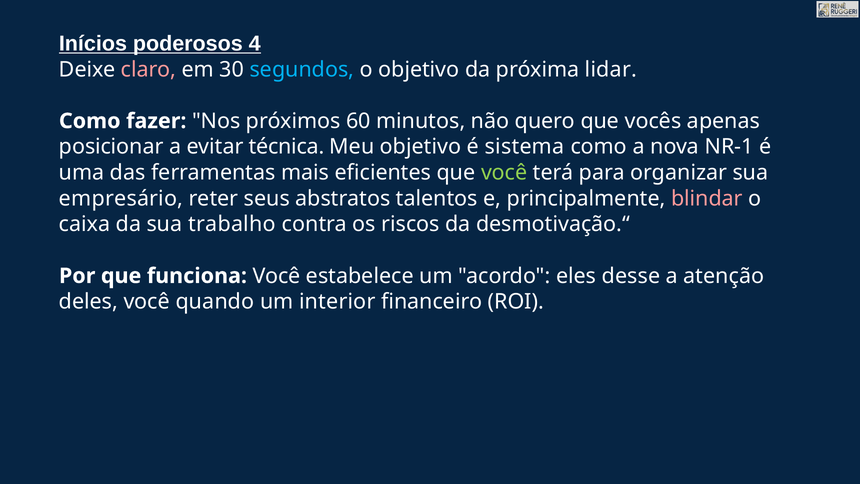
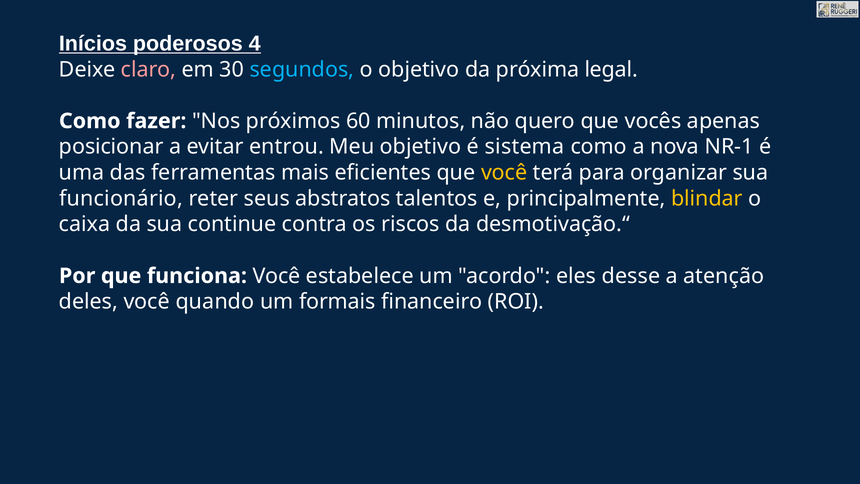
lidar: lidar -> legal
técnica: técnica -> entrou
você at (504, 173) colour: light green -> yellow
empresário: empresário -> funcionário
blindar colour: pink -> yellow
trabalho: trabalho -> continue
interior: interior -> formais
